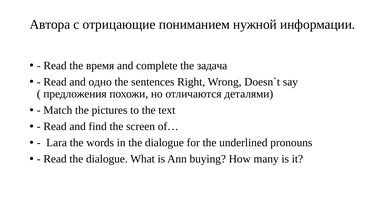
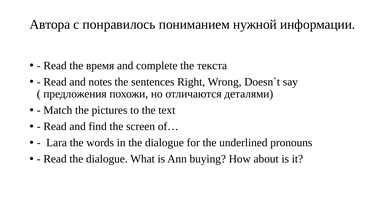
отрицающие: отрицающие -> понравилось
задача: задача -> текста
одно: одно -> notes
many: many -> about
